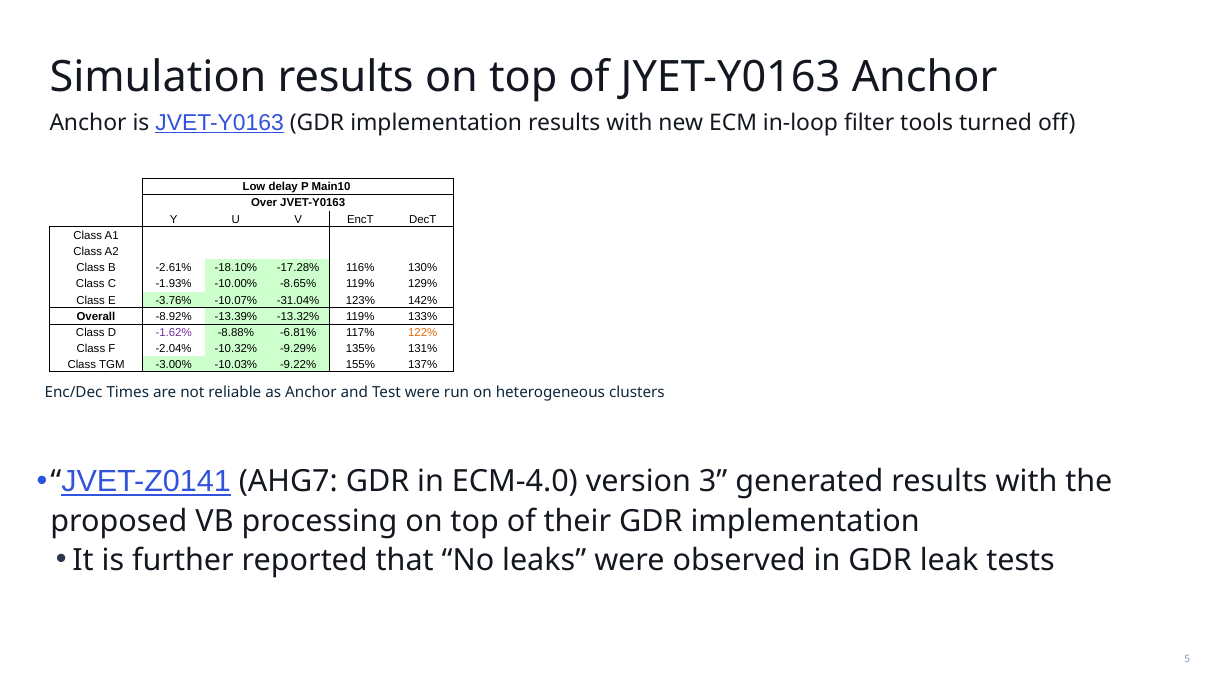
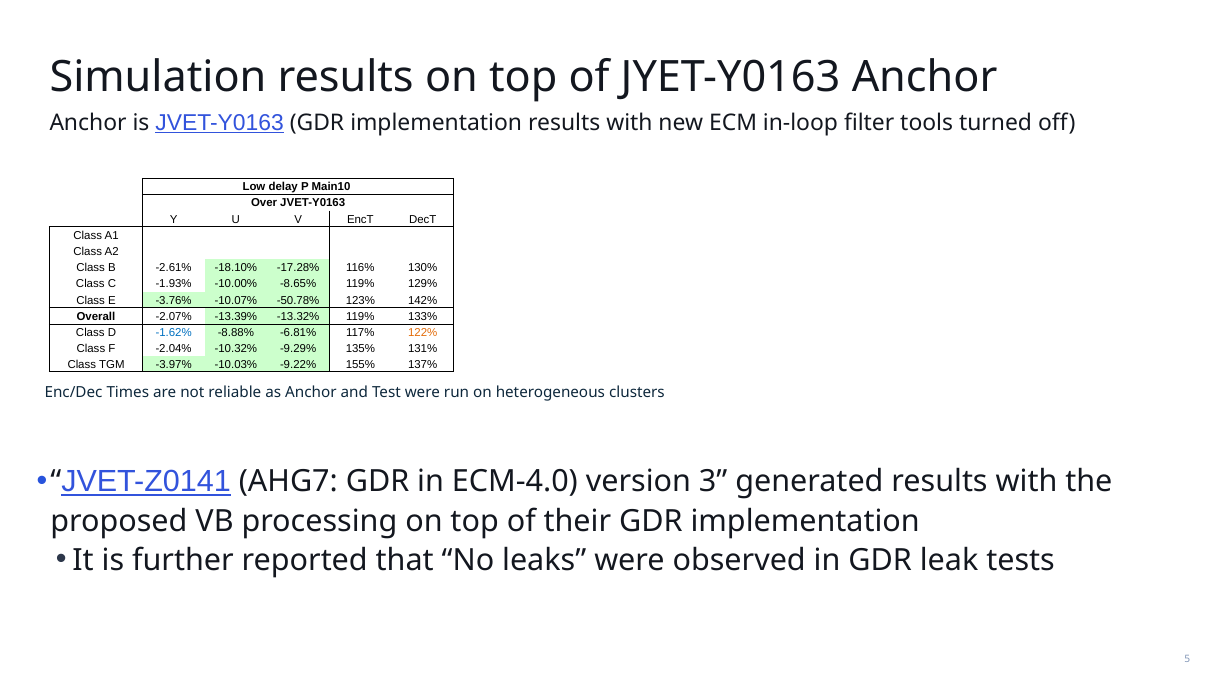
-31.04%: -31.04% -> -50.78%
-8.92%: -8.92% -> -2.07%
-1.62% colour: purple -> blue
-3.00%: -3.00% -> -3.97%
